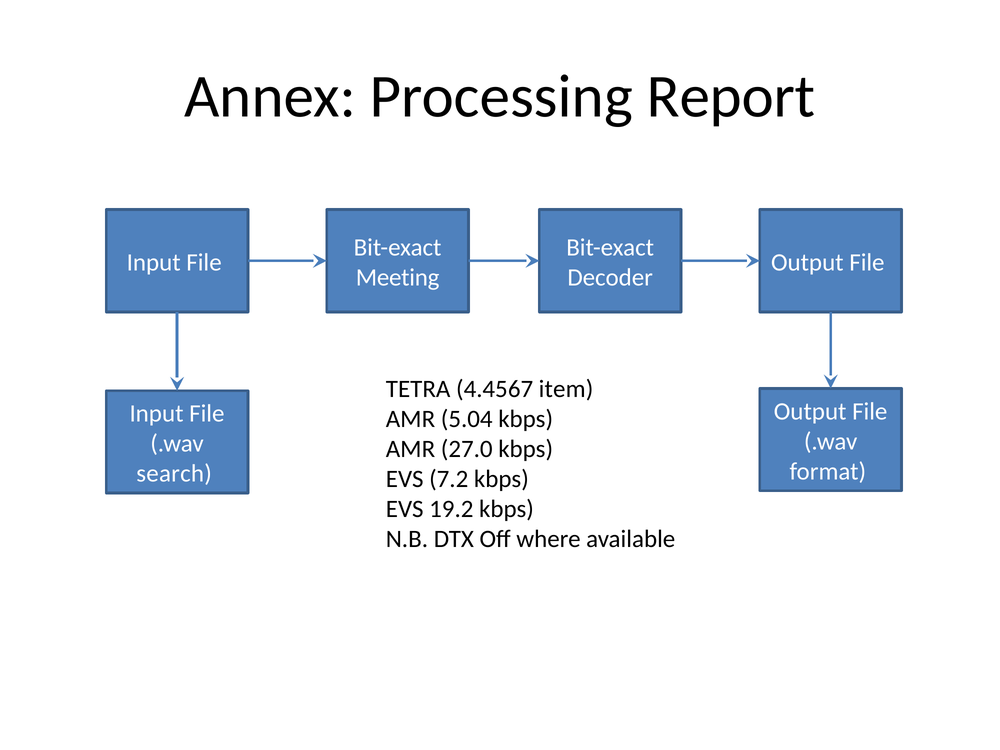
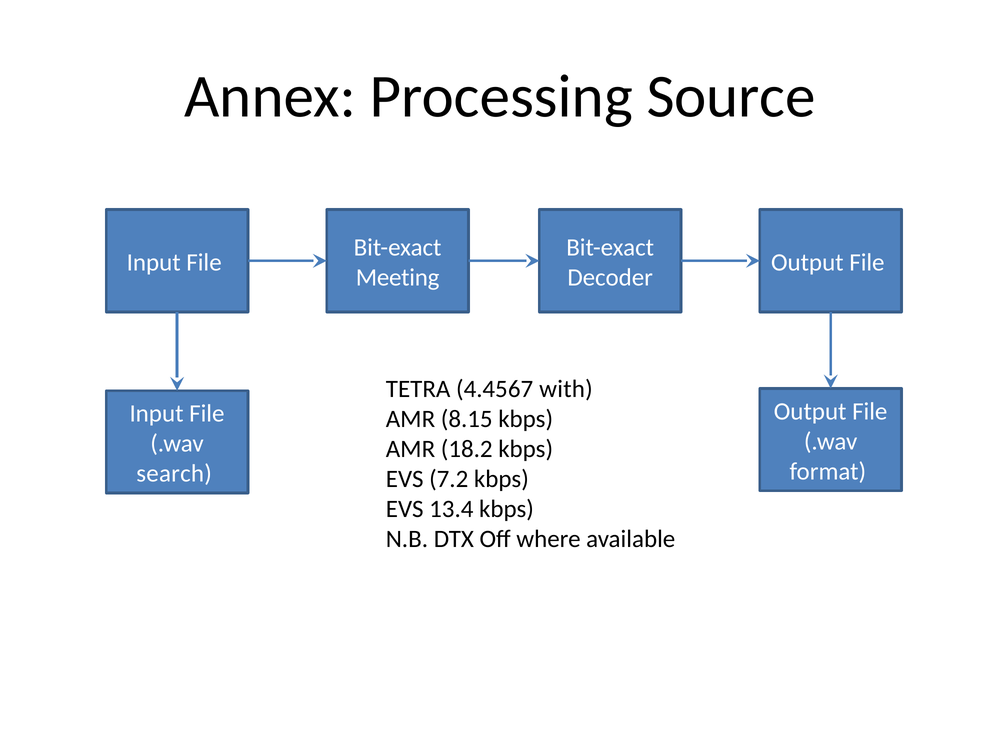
Report: Report -> Source
item: item -> with
5.04: 5.04 -> 8.15
27.0: 27.0 -> 18.2
19.2: 19.2 -> 13.4
